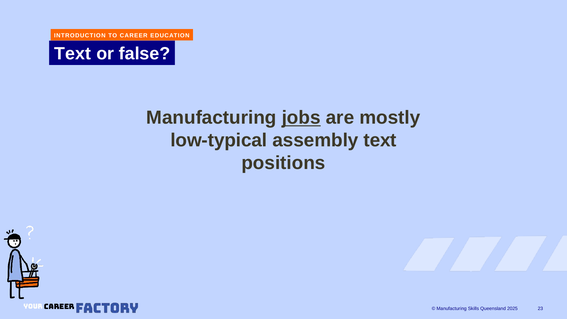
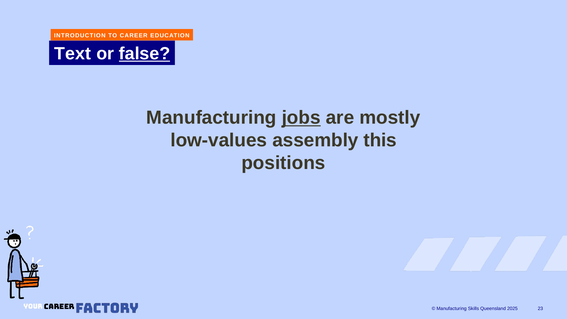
false underline: none -> present
low-typical: low-typical -> low-values
assembly text: text -> this
